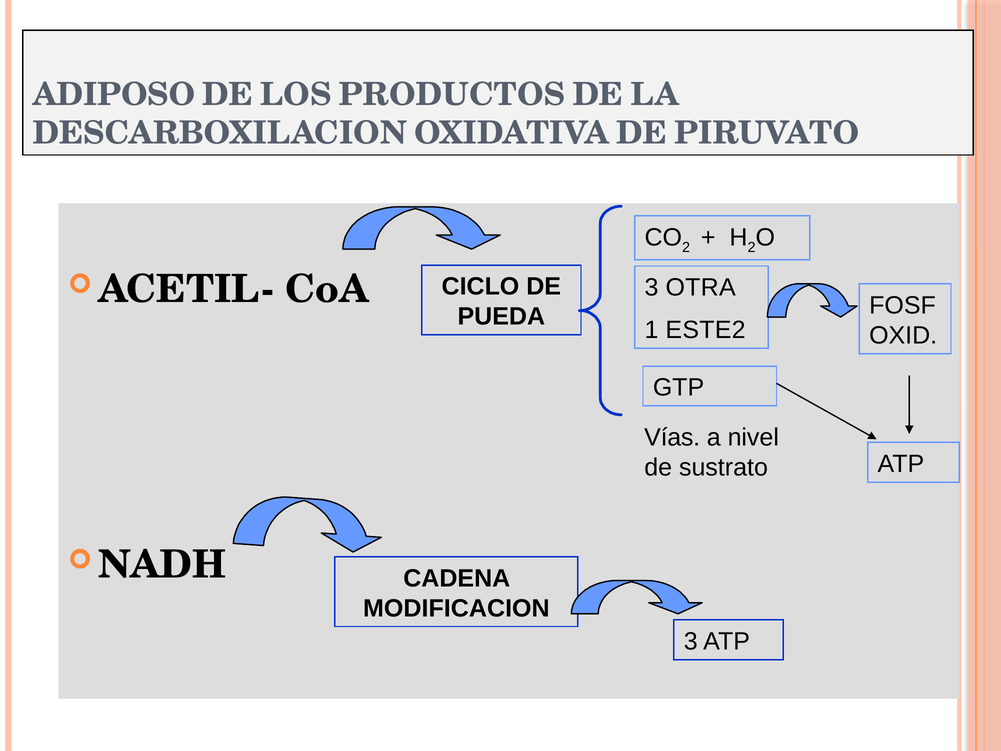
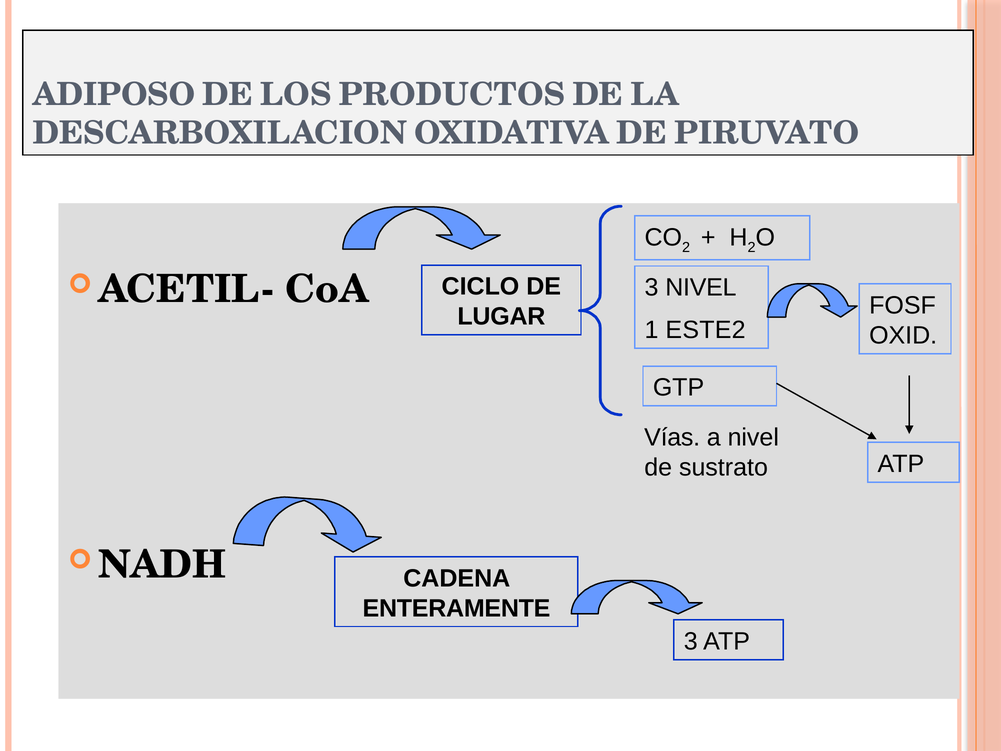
3 OTRA: OTRA -> NIVEL
PUEDA: PUEDA -> LUGAR
MODIFICACION: MODIFICACION -> ENTERAMENTE
